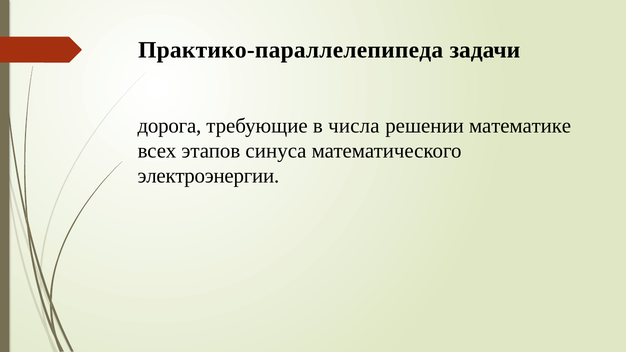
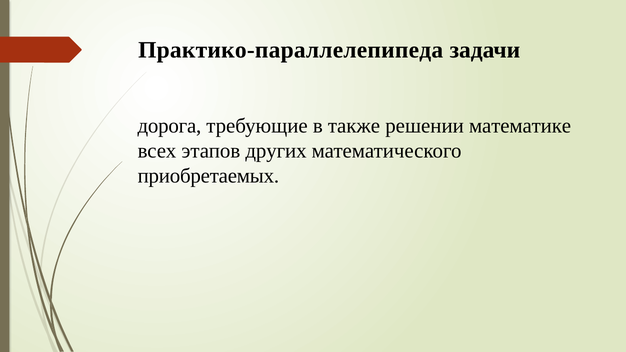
числа: числа -> также
синуса: синуса -> других
электроэнергии: электроэнергии -> приобретаемых
